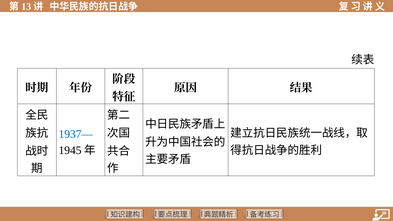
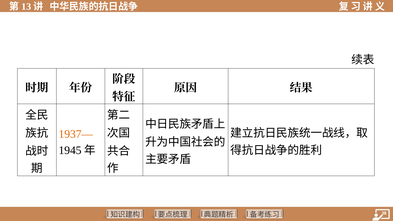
1937— colour: blue -> orange
